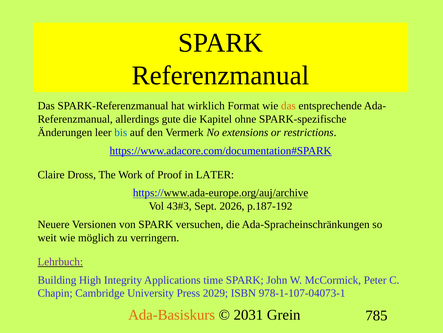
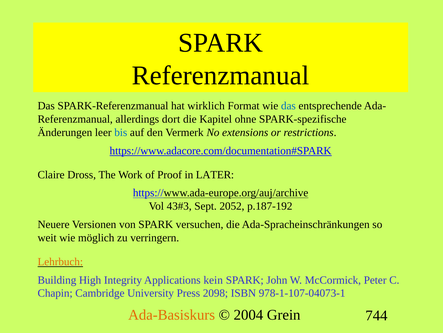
das at (288, 106) colour: orange -> blue
gute: gute -> dort
2026: 2026 -> 2052
Lehrbuch colour: purple -> orange
time: time -> kein
2029: 2029 -> 2098
2031: 2031 -> 2004
785: 785 -> 744
